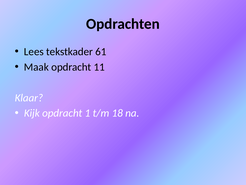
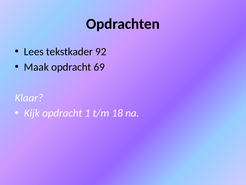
61: 61 -> 92
11: 11 -> 69
